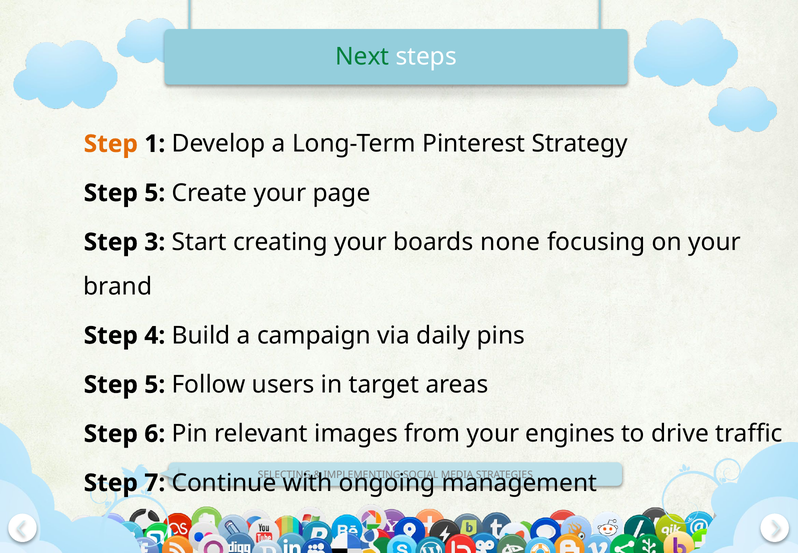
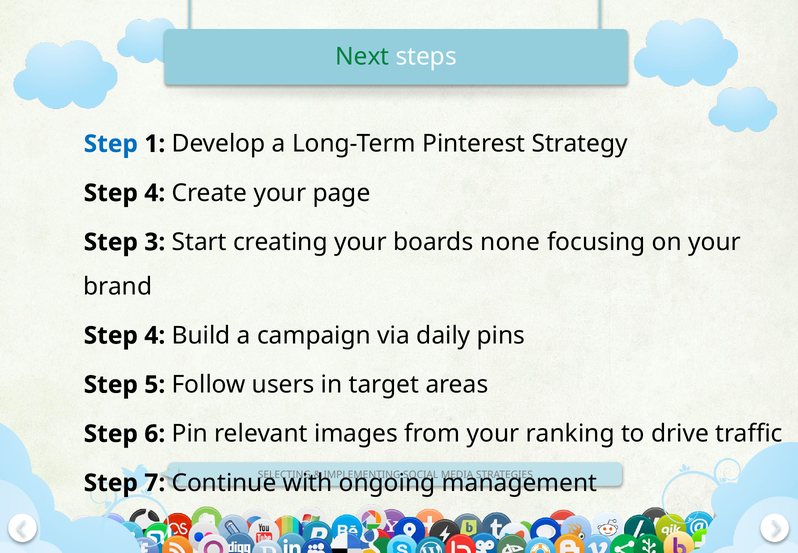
Step at (111, 144) colour: orange -> blue
5 at (155, 193): 5 -> 4
engines: engines -> ranking
